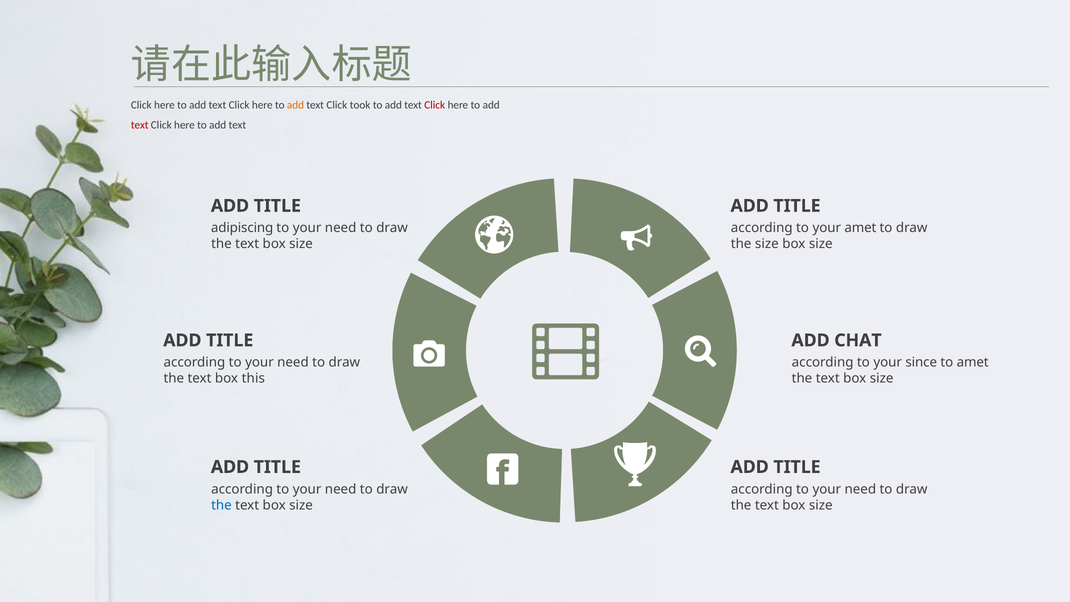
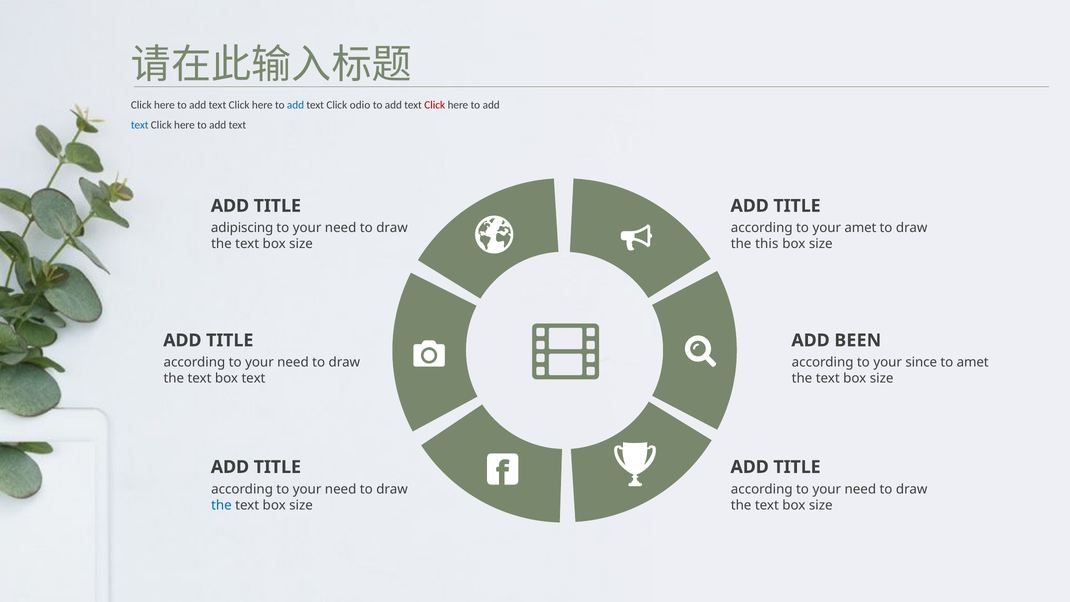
add at (295, 105) colour: orange -> blue
took: took -> odio
text at (140, 125) colour: red -> blue
the size: size -> this
CHAT: CHAT -> BEEN
box this: this -> text
